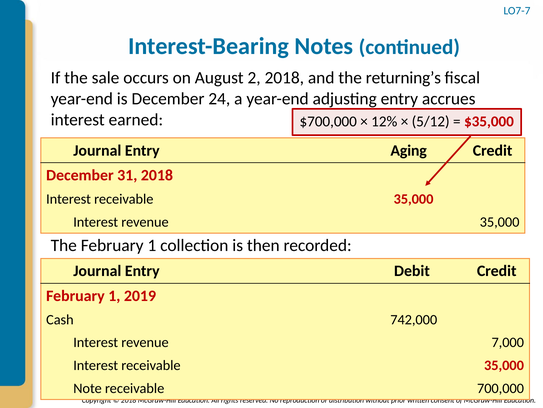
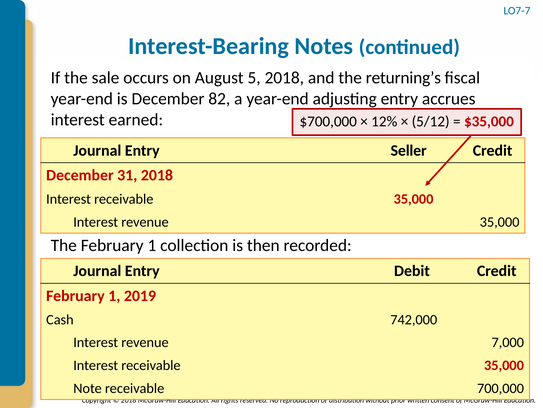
2: 2 -> 5
24: 24 -> 82
Aging: Aging -> Seller
